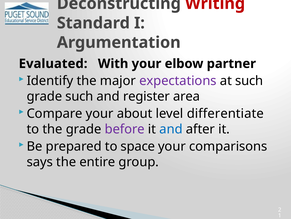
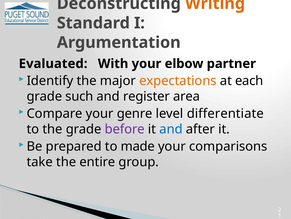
Writing colour: red -> orange
expectations colour: purple -> orange
at such: such -> each
about: about -> genre
space: space -> made
says: says -> take
